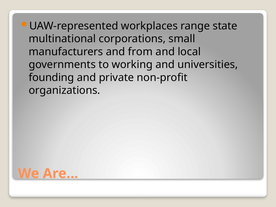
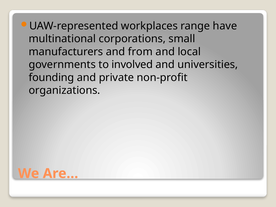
state: state -> have
working: working -> involved
